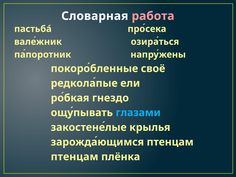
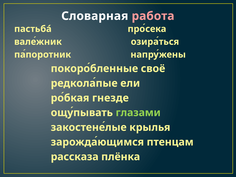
гнездо: гнездо -> гнезде
глазами colour: light blue -> light green
птенцам at (75, 157): птенцам -> рассказа
